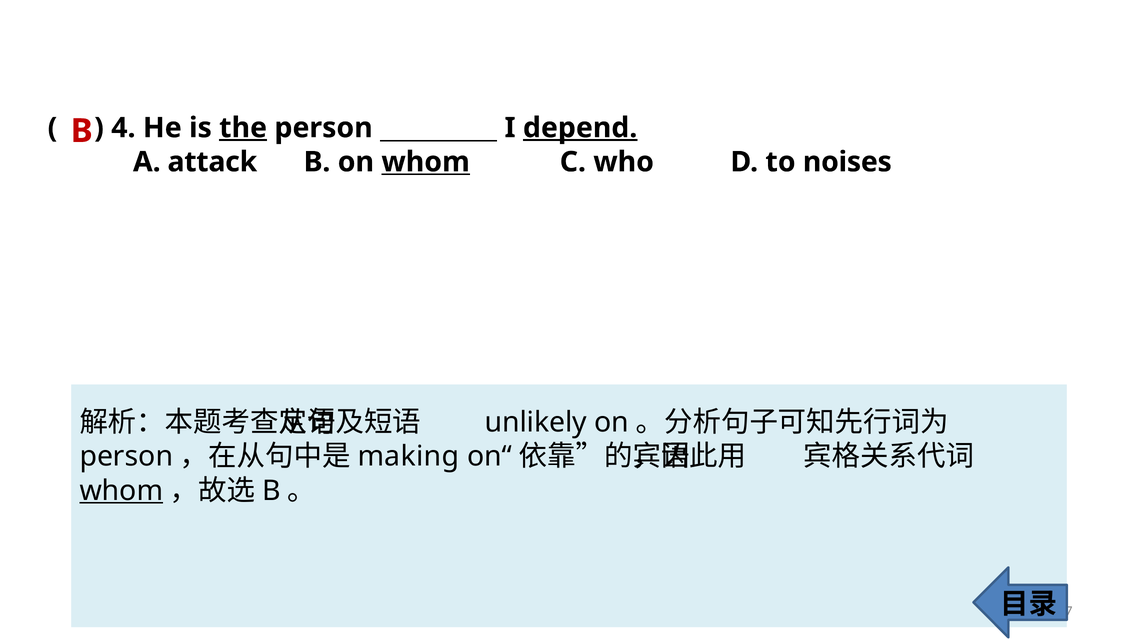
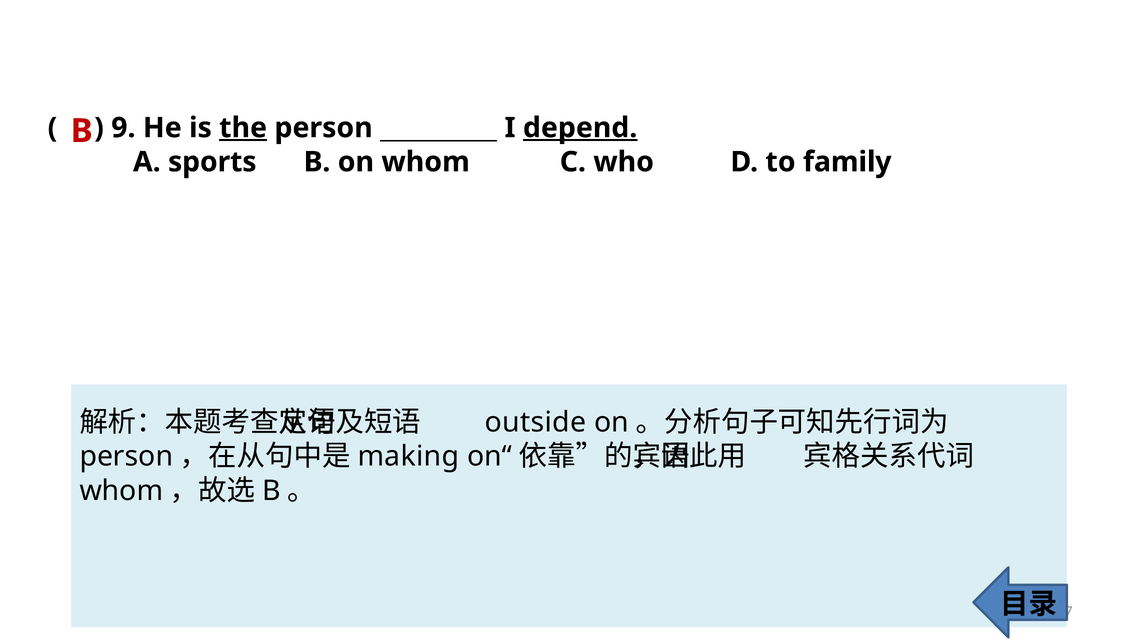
4: 4 -> 9
attack: attack -> sports
whom at (426, 162) underline: present -> none
noises: noises -> family
unlikely: unlikely -> outside
whom at (121, 491) underline: present -> none
